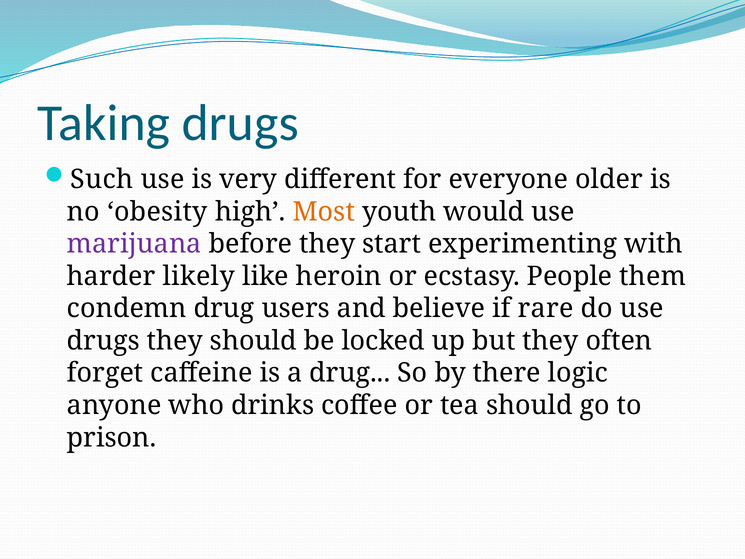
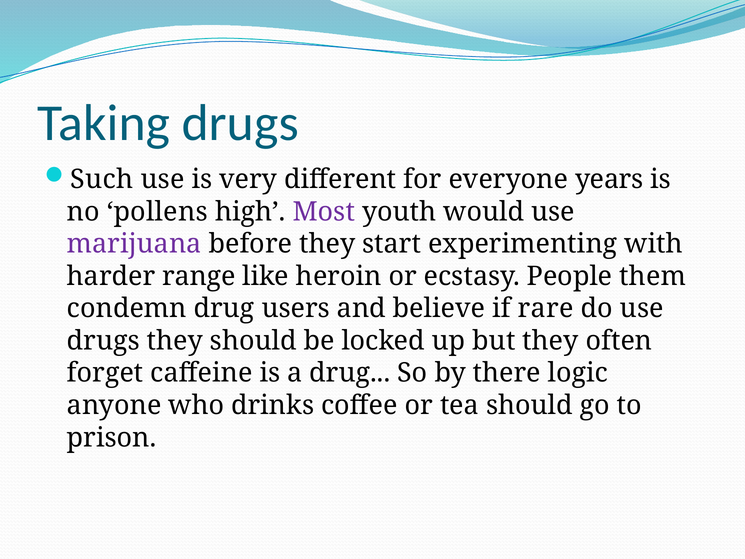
older: older -> years
obesity: obesity -> pollens
Most colour: orange -> purple
likely: likely -> range
